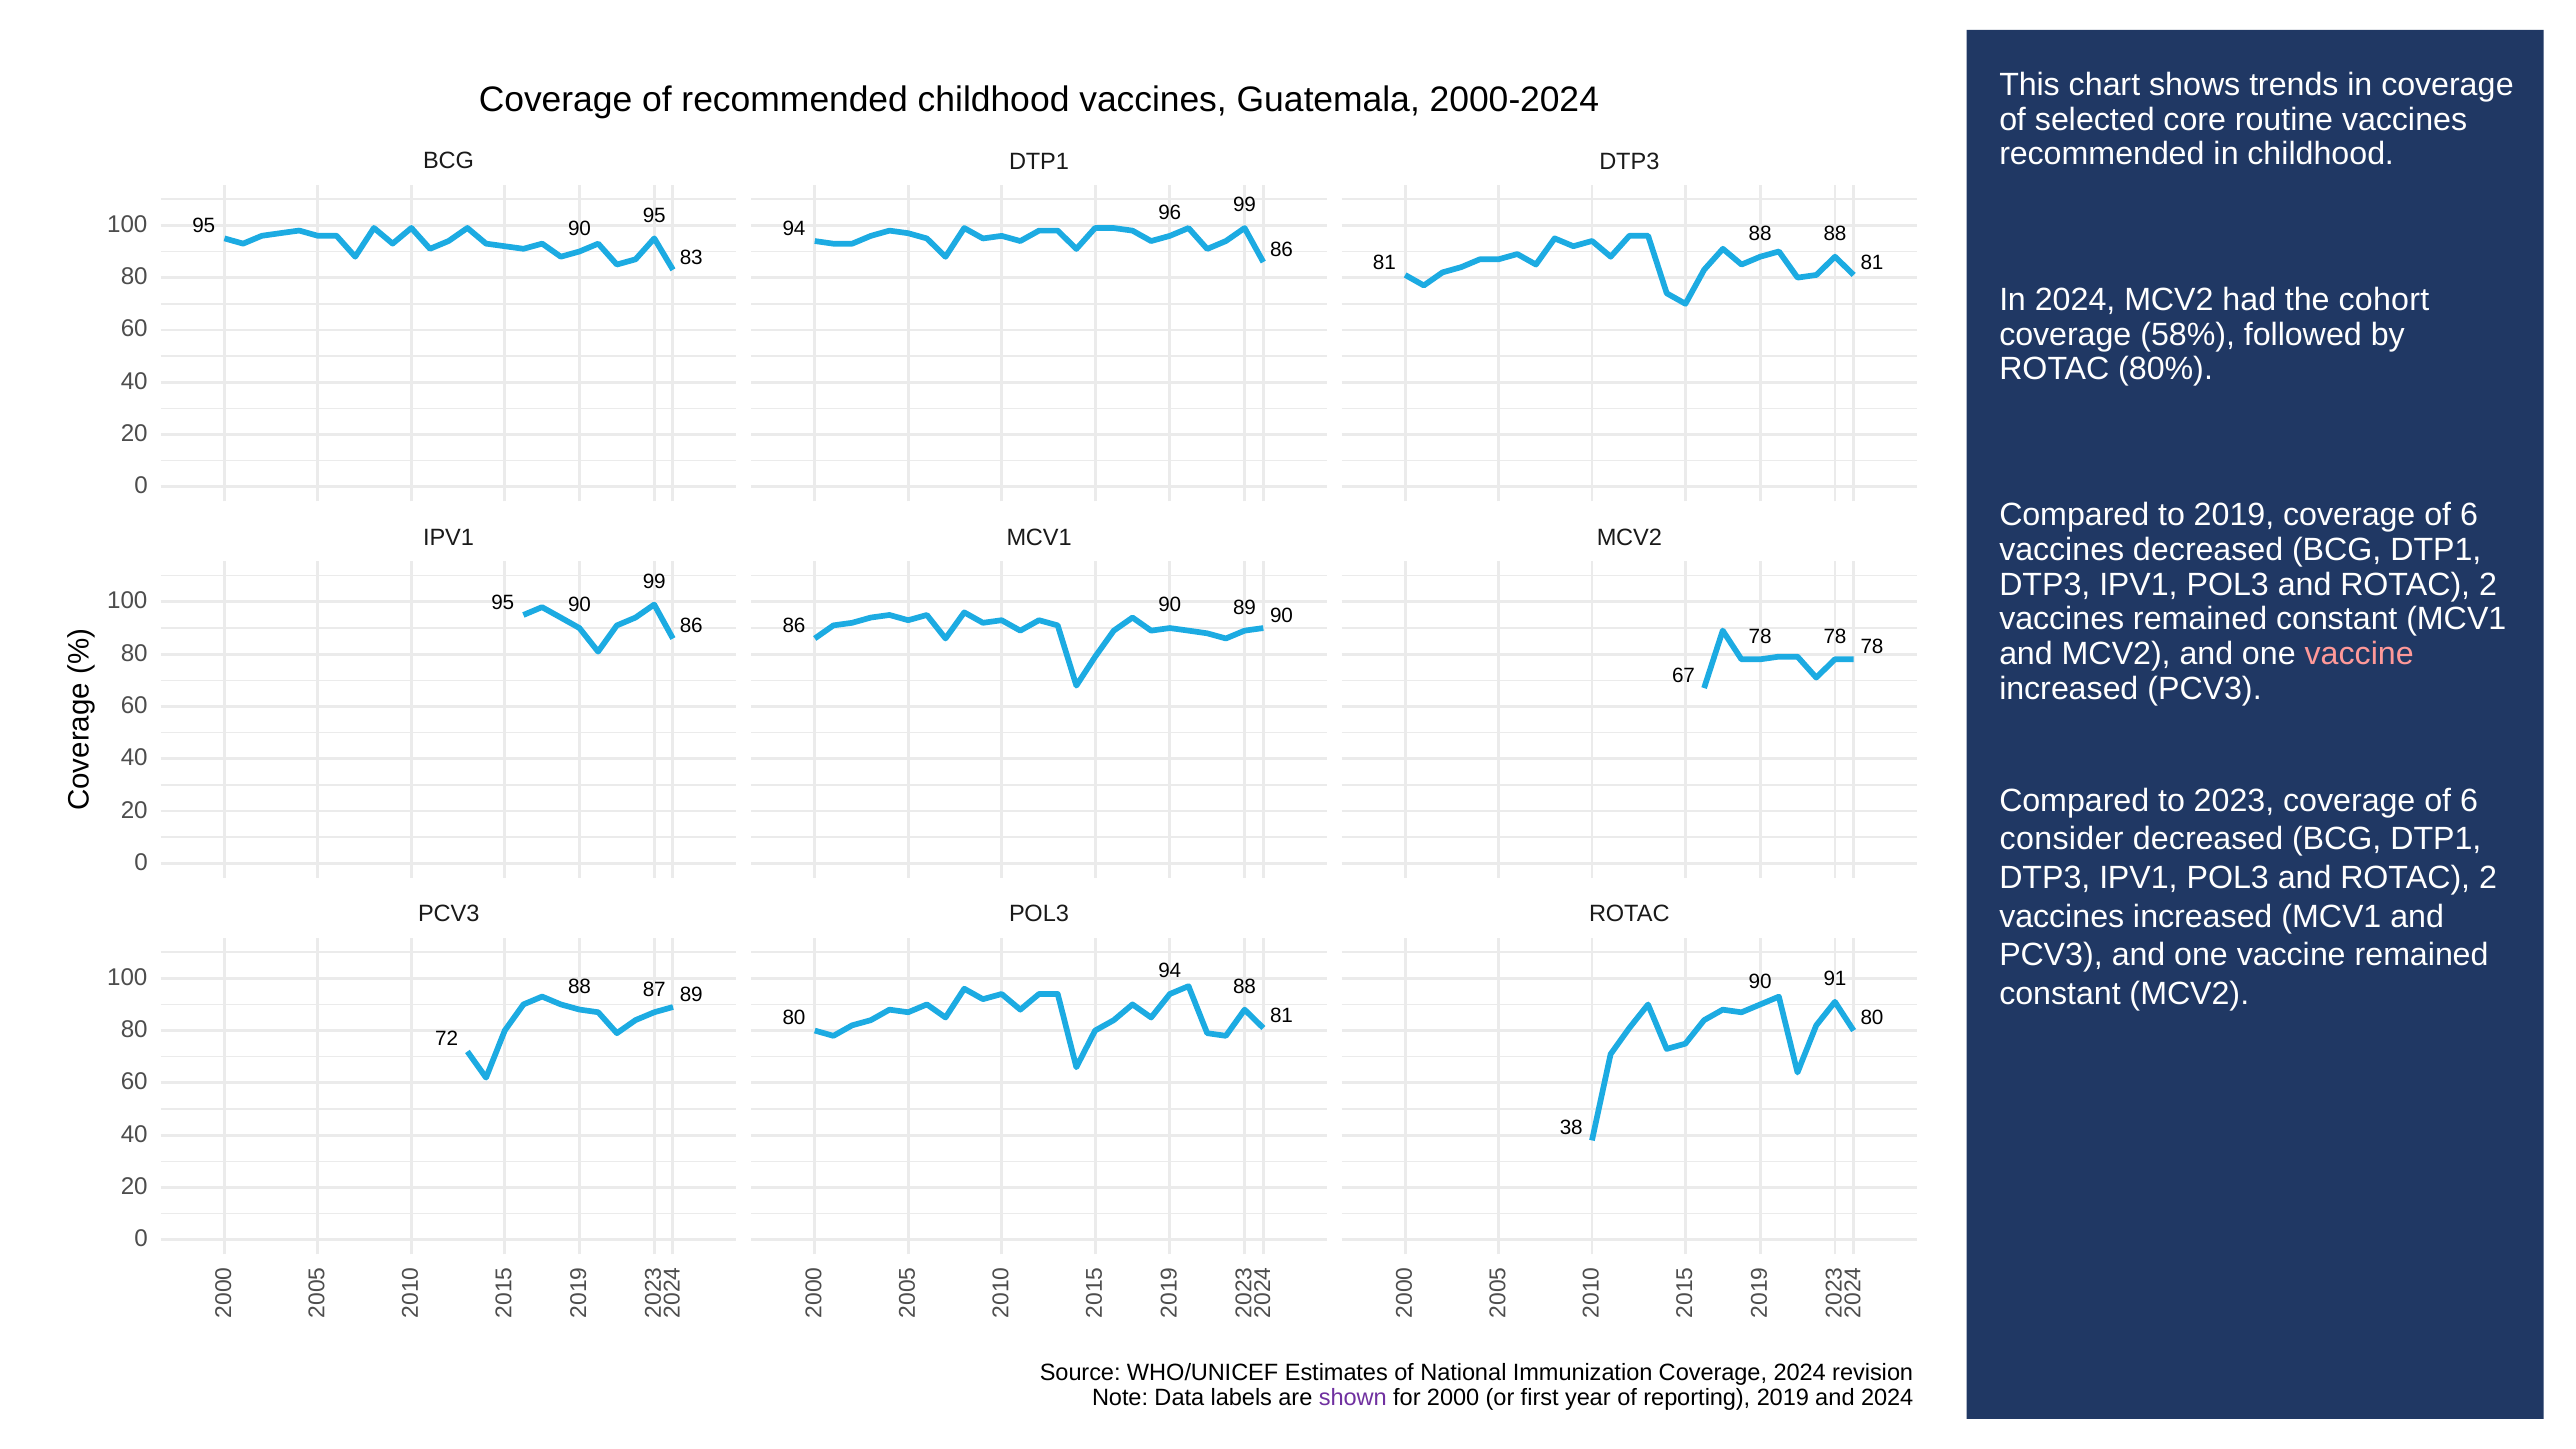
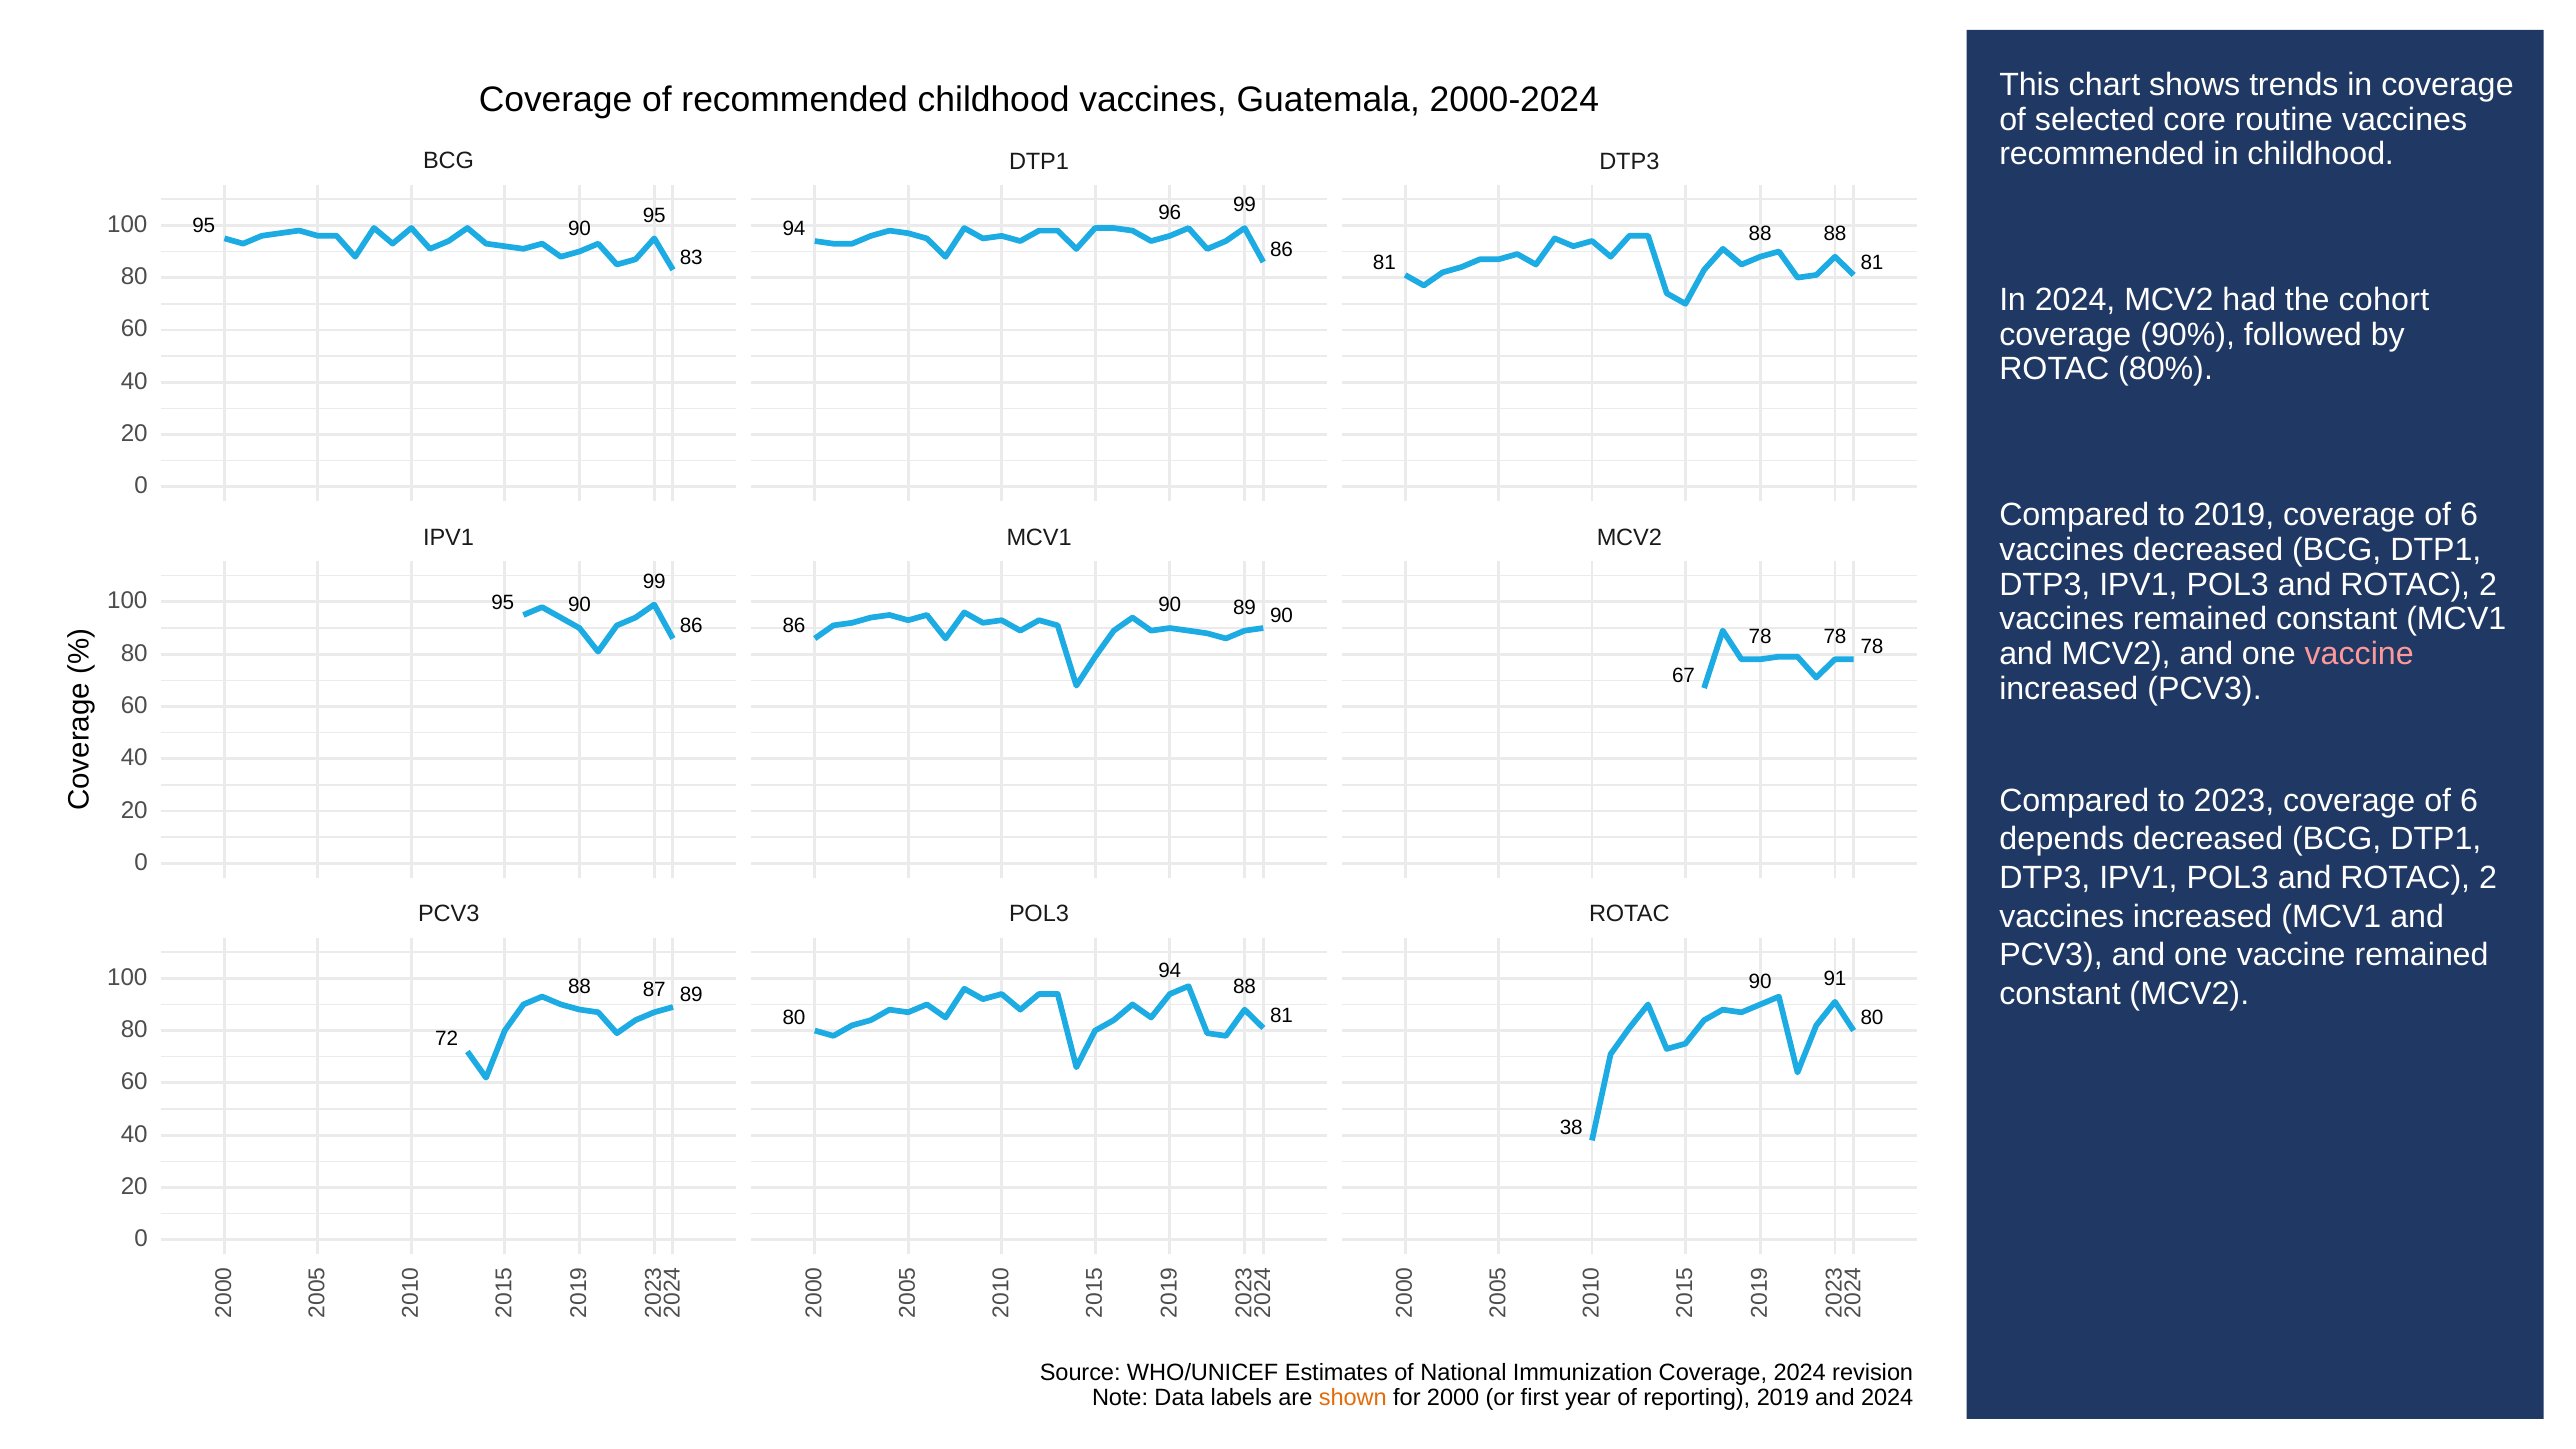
58%: 58% -> 90%
consider: consider -> depends
shown colour: purple -> orange
